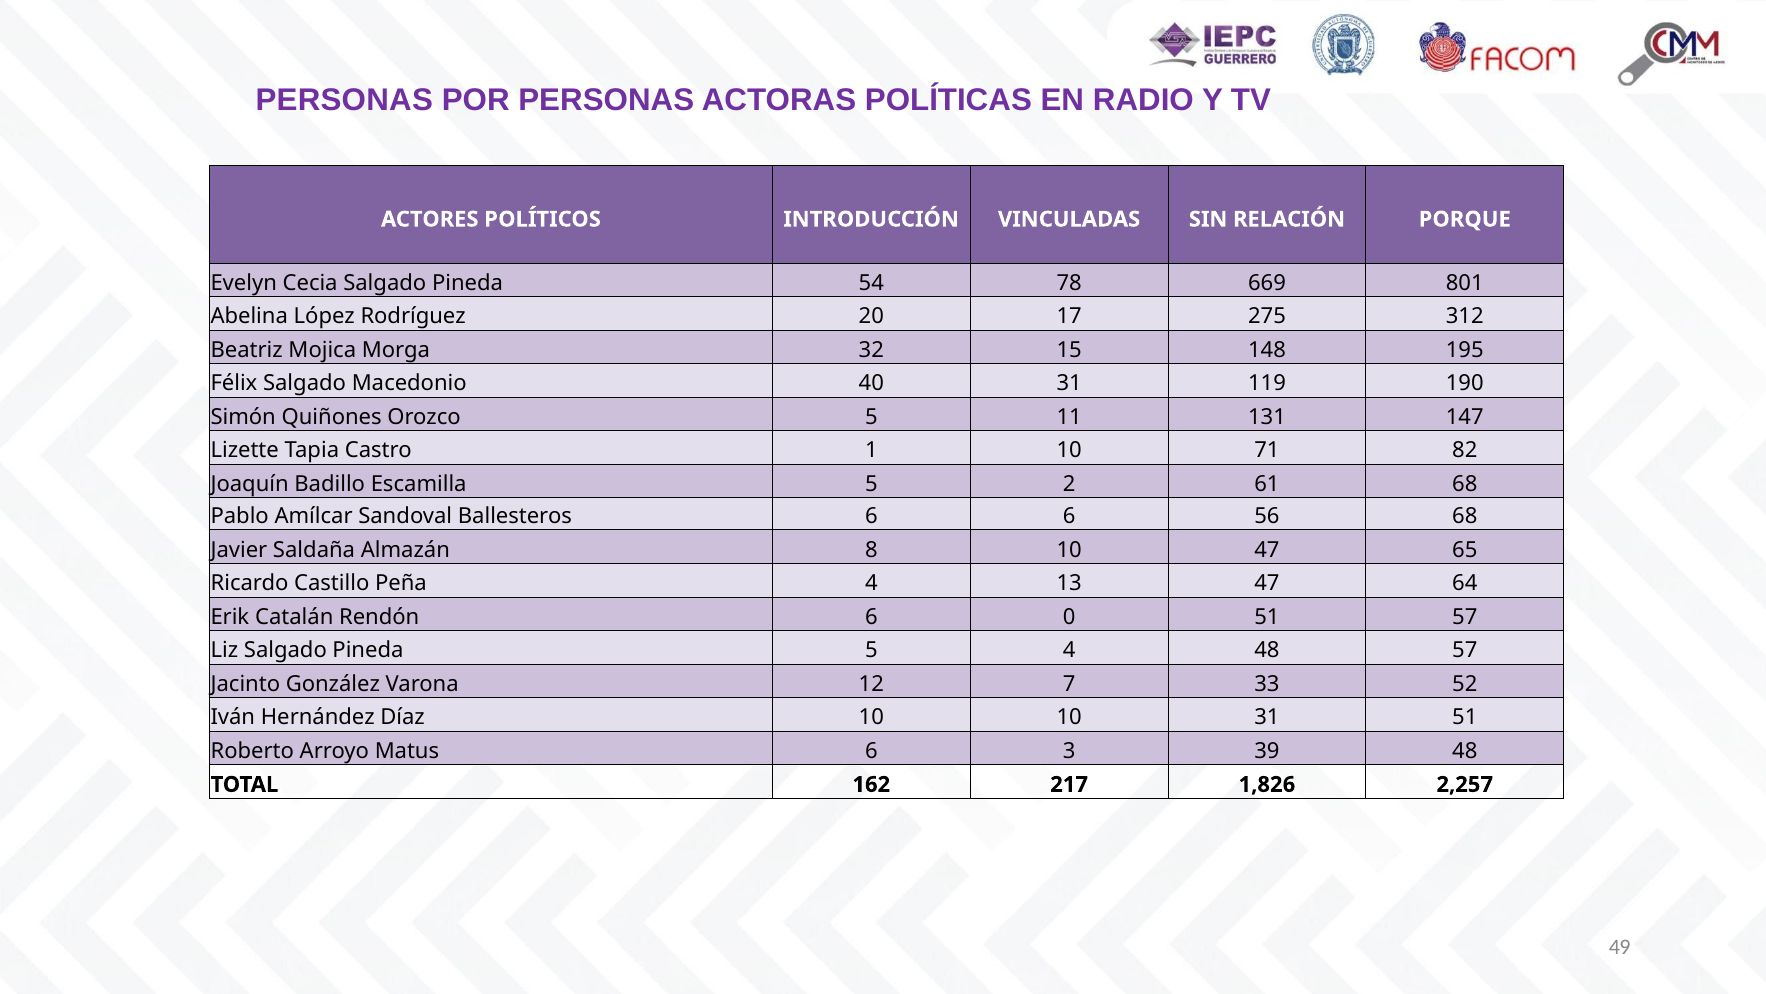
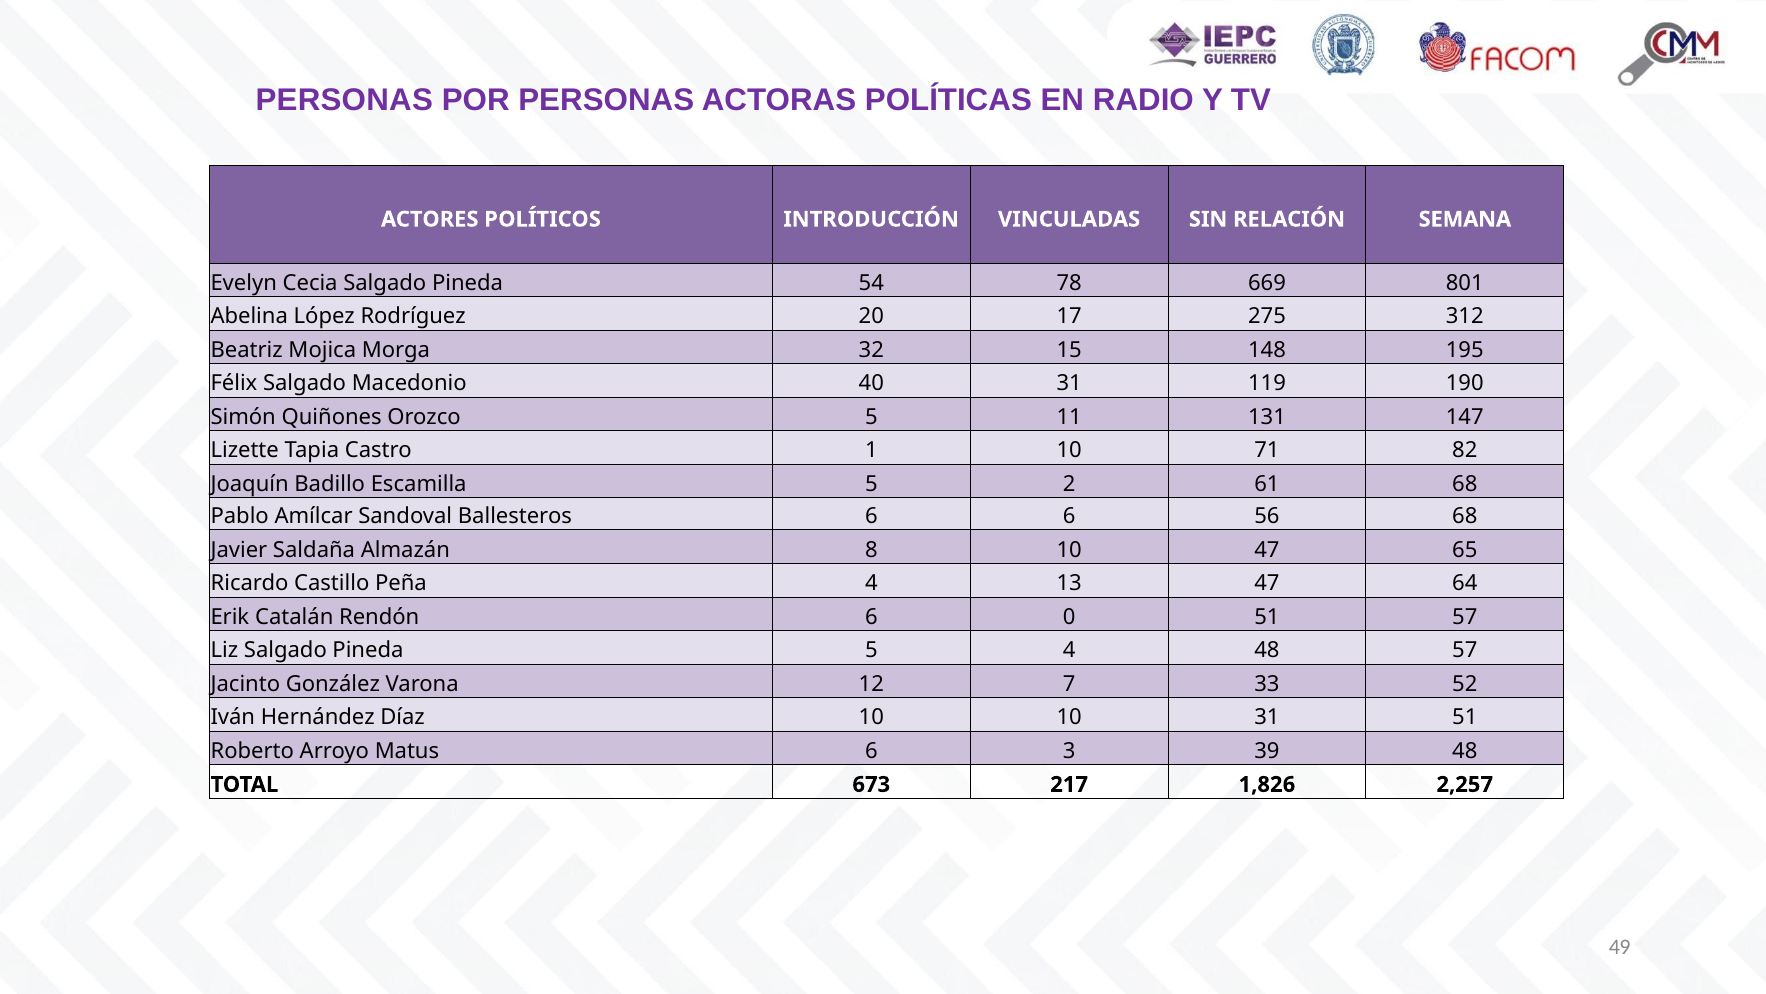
PORQUE: PORQUE -> SEMANA
162: 162 -> 673
